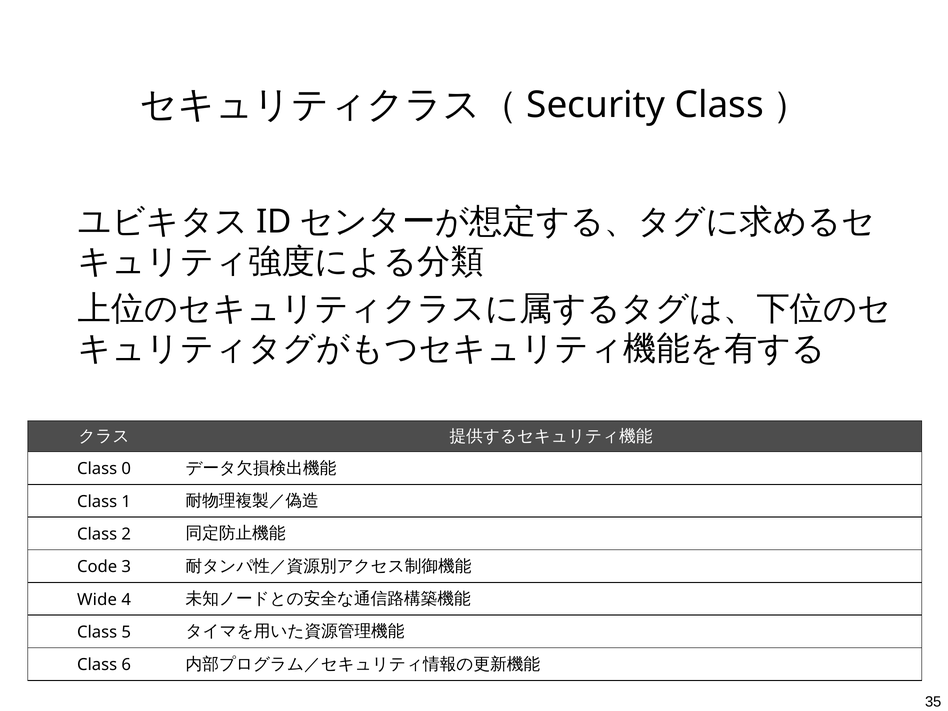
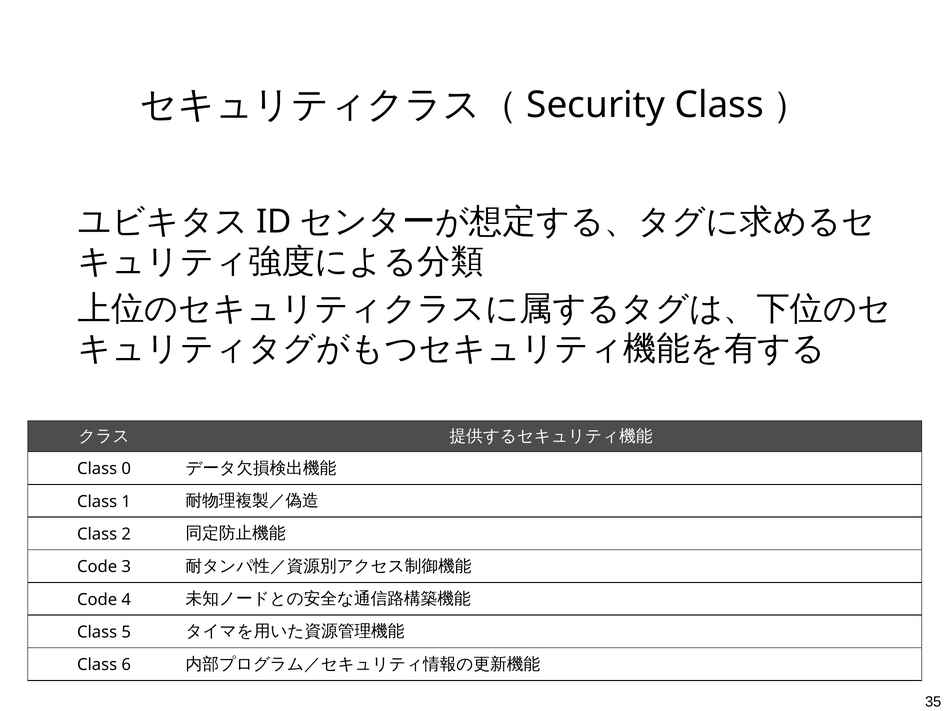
Wide at (97, 600): Wide -> Code
